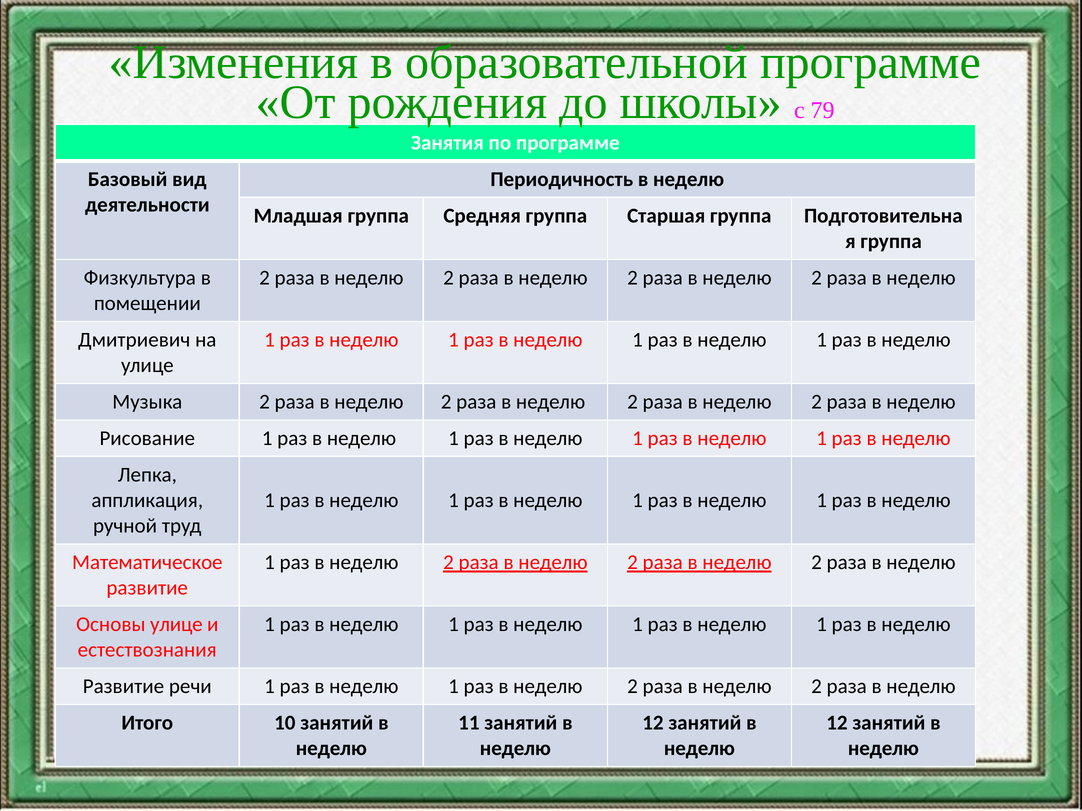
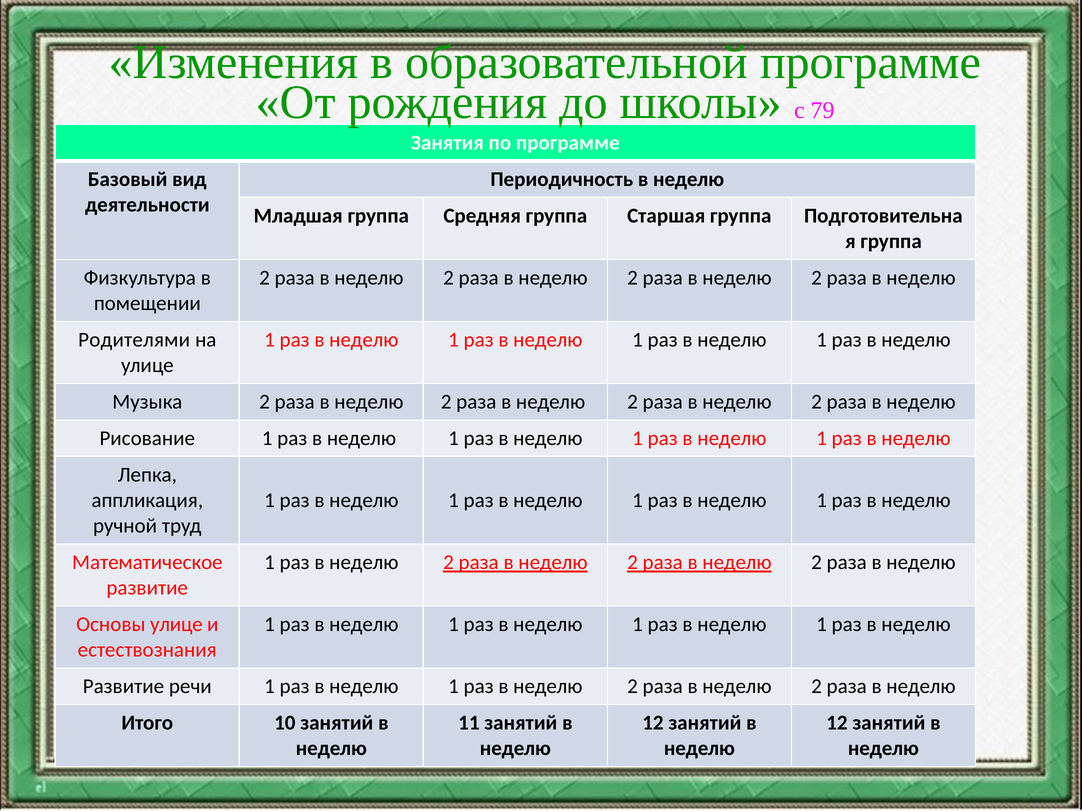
Дмитриевич: Дмитриевич -> Родителями
